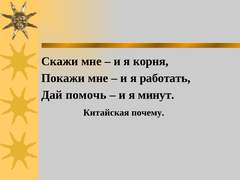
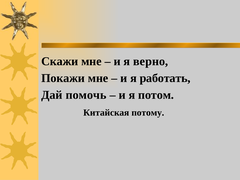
корня: корня -> верно
минут: минут -> потом
почему: почему -> потому
